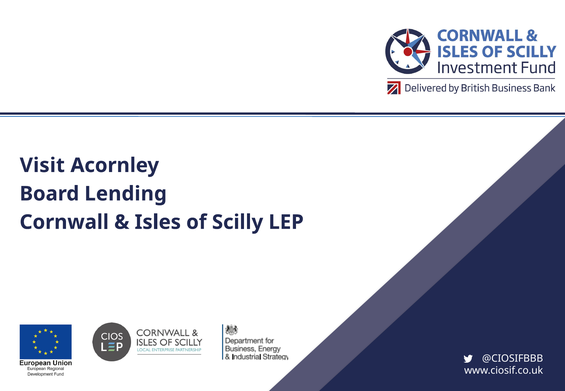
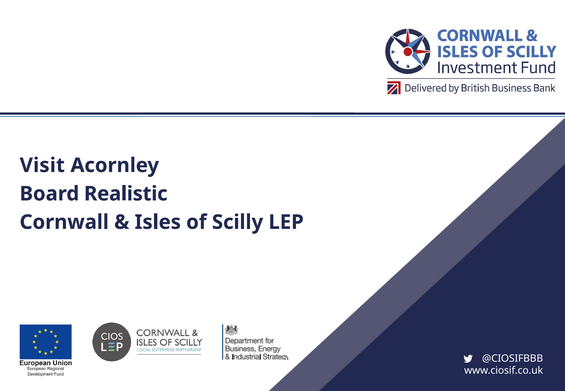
Lending: Lending -> Realistic
